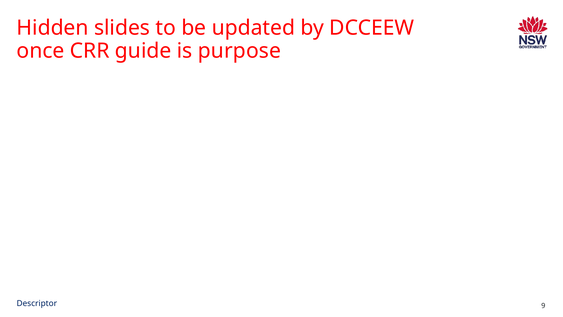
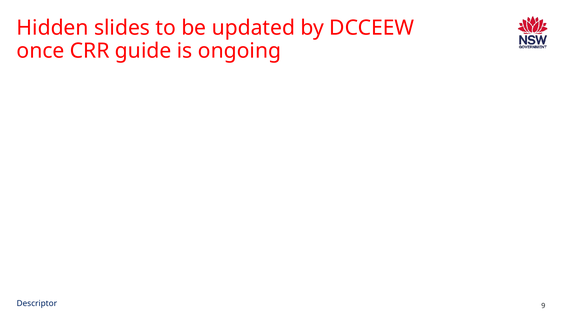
purpose: purpose -> ongoing
